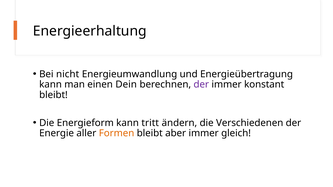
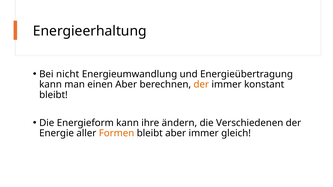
einen Dein: Dein -> Aber
der at (201, 85) colour: purple -> orange
tritt: tritt -> ihre
